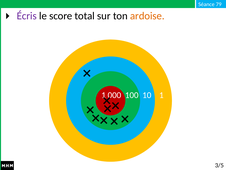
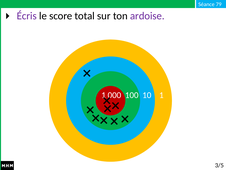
ardoise colour: orange -> purple
